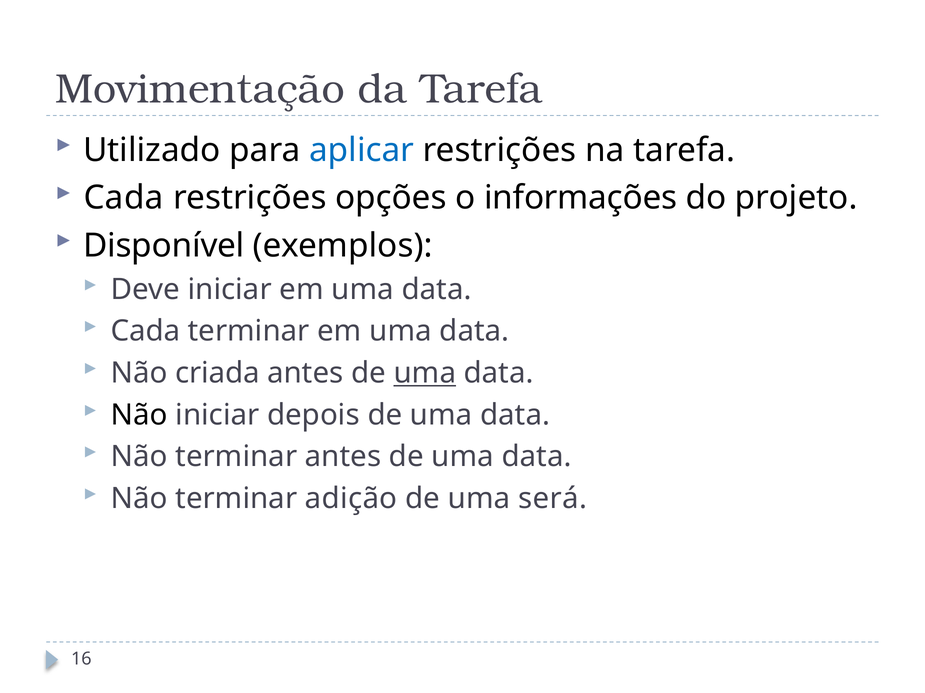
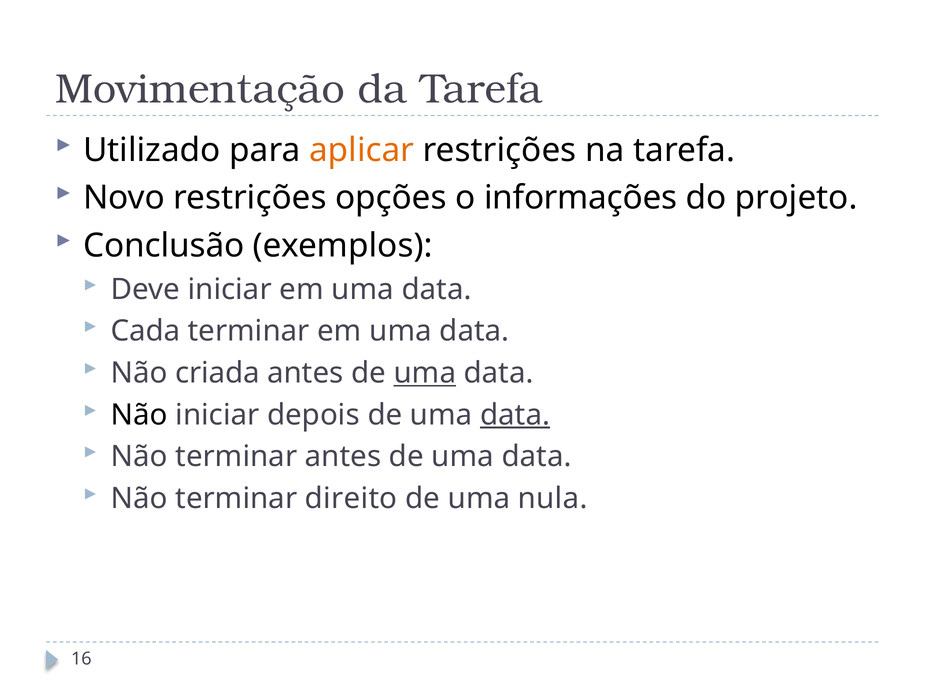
aplicar colour: blue -> orange
Cada at (124, 198): Cada -> Novo
Disponível: Disponível -> Conclusão
data at (515, 415) underline: none -> present
adição: adição -> direito
será: será -> nula
